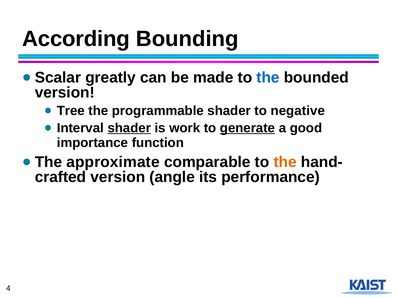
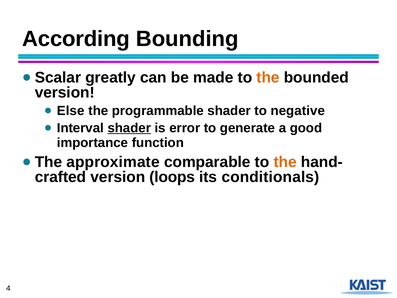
the at (268, 78) colour: blue -> orange
Tree: Tree -> Else
work: work -> error
generate underline: present -> none
angle: angle -> loops
performance: performance -> conditionals
